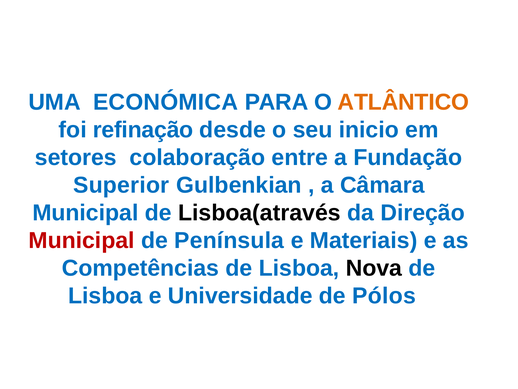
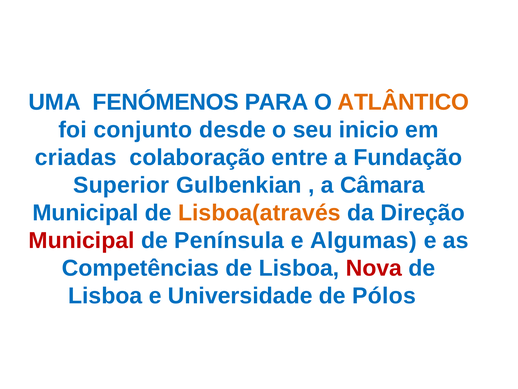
ECONÓMICA: ECONÓMICA -> FENÓMENOS
refinação: refinação -> conjunto
setores: setores -> criadas
Lisboa(através colour: black -> orange
Materiais: Materiais -> Algumas
Nova colour: black -> red
